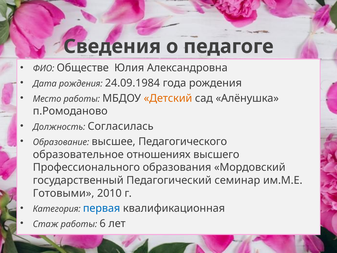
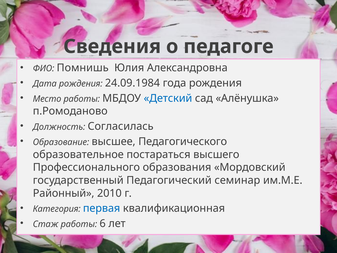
Обществе: Обществе -> Помнишь
Детский colour: orange -> blue
отношениях: отношениях -> постараться
Готовыми: Готовыми -> Районный
